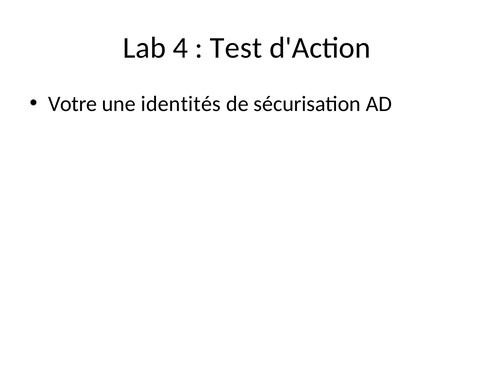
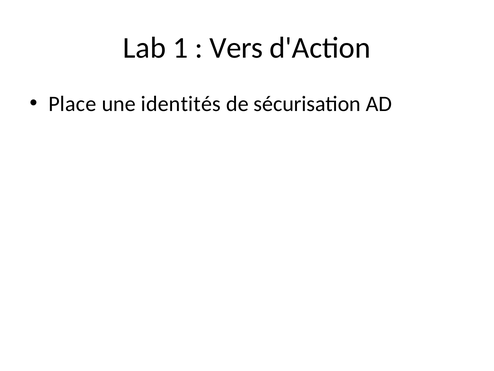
4: 4 -> 1
Test: Test -> Vers
Votre: Votre -> Place
